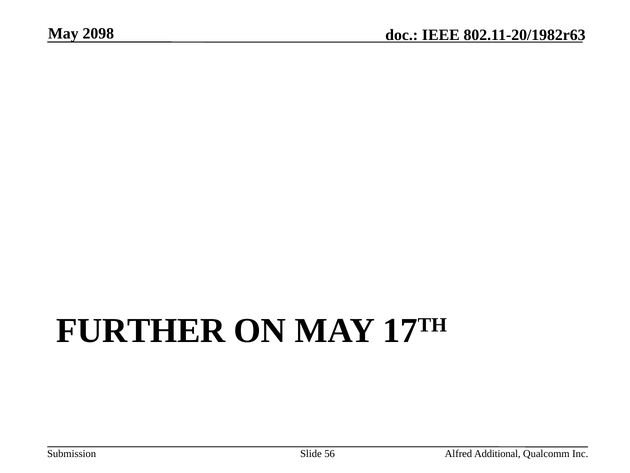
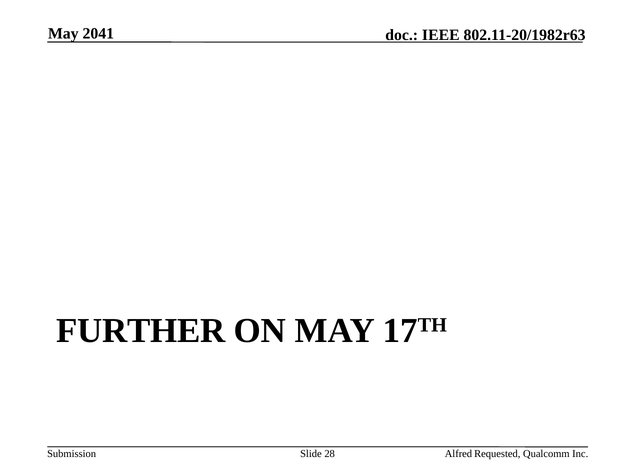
2098: 2098 -> 2041
56: 56 -> 28
Additional: Additional -> Requested
